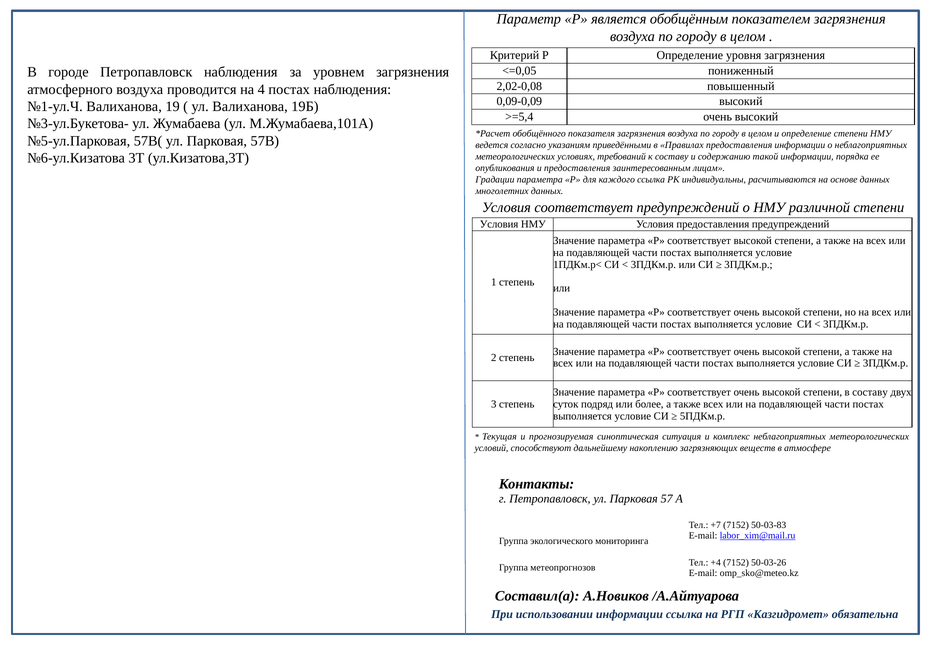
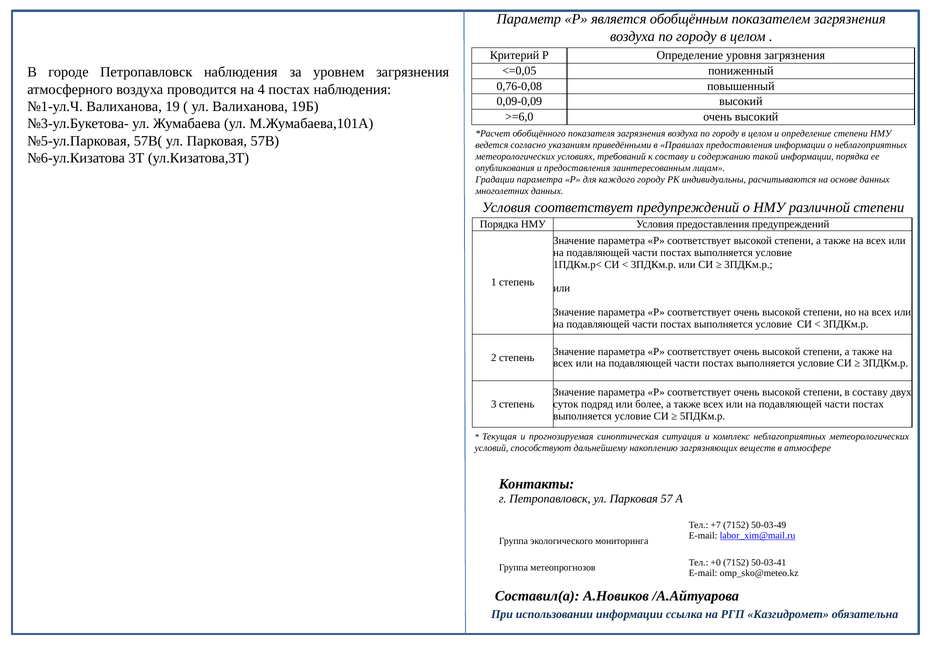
2,02-0,08: 2,02-0,08 -> 0,76-0,08
>=5,4: >=5,4 -> >=6,0
каждого ссылка: ссылка -> городу
Условия at (499, 224): Условия -> Порядка
50-03-83: 50-03-83 -> 50-03-49
+4: +4 -> +0
50-03-26: 50-03-26 -> 50-03-41
